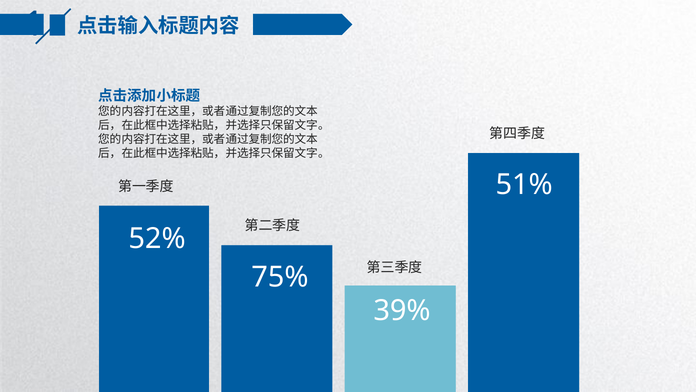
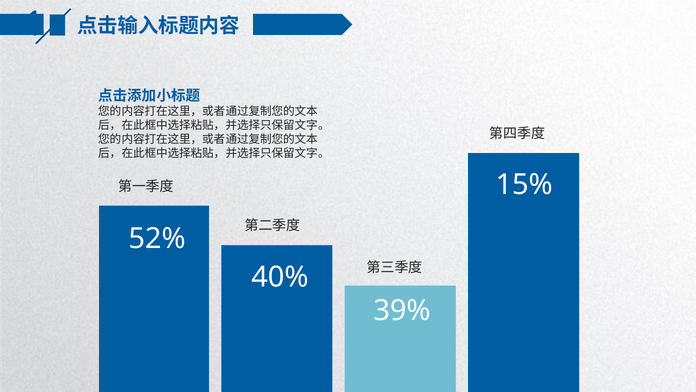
51%: 51% -> 15%
75%: 75% -> 40%
